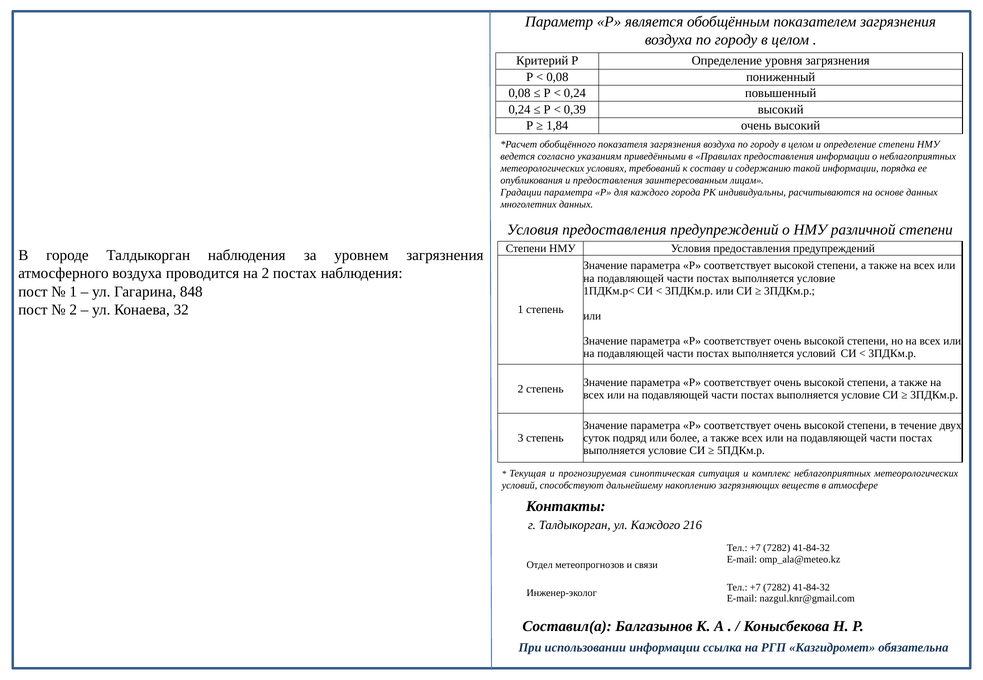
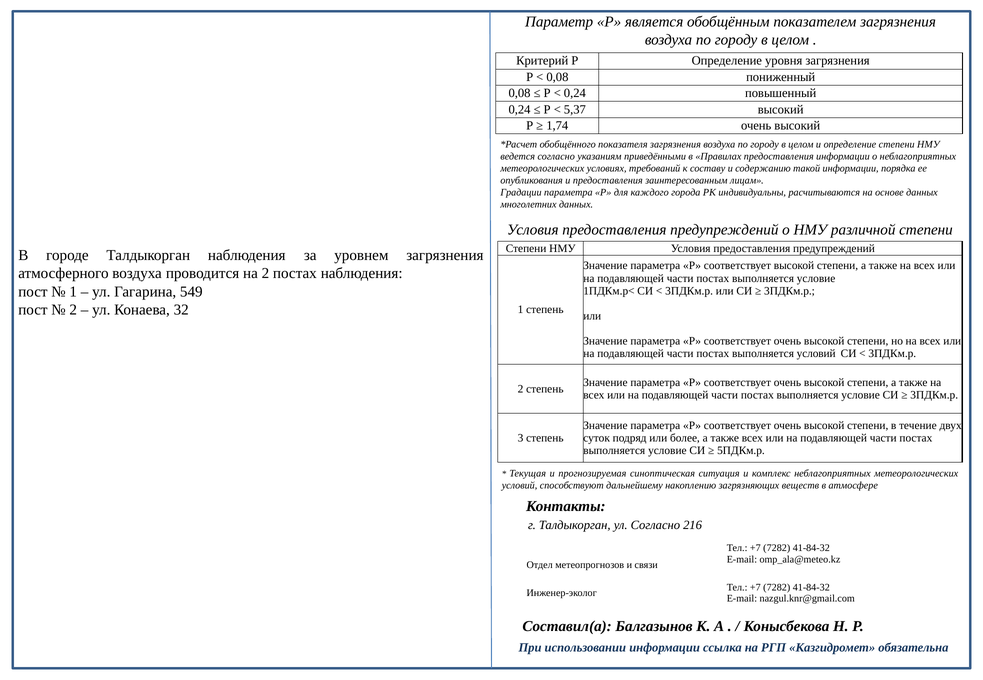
0,39: 0,39 -> 5,37
1,84: 1,84 -> 1,74
848: 848 -> 549
ул Каждого: Каждого -> Согласно
